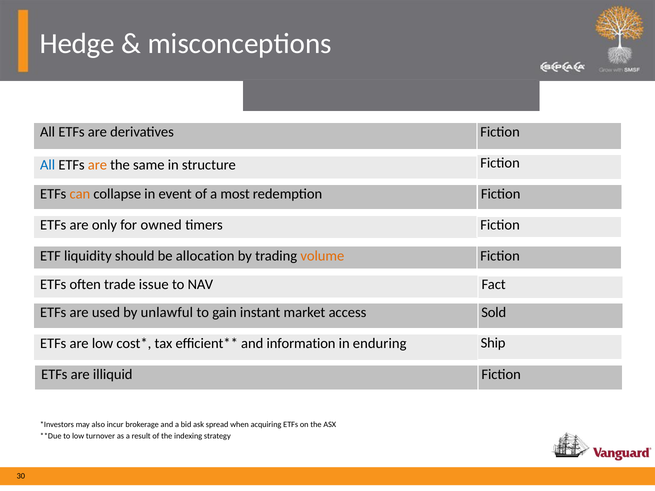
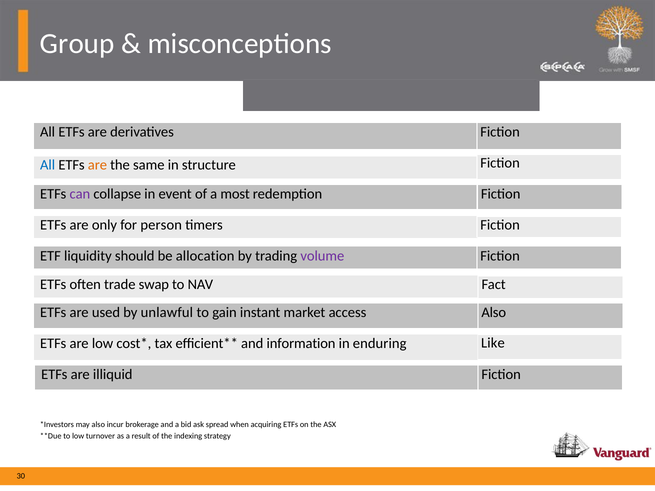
Hedge: Hedge -> Group
can colour: orange -> purple
owned: owned -> person
volume colour: orange -> purple
issue: issue -> swap
access Sold: Sold -> Also
Ship: Ship -> Like
